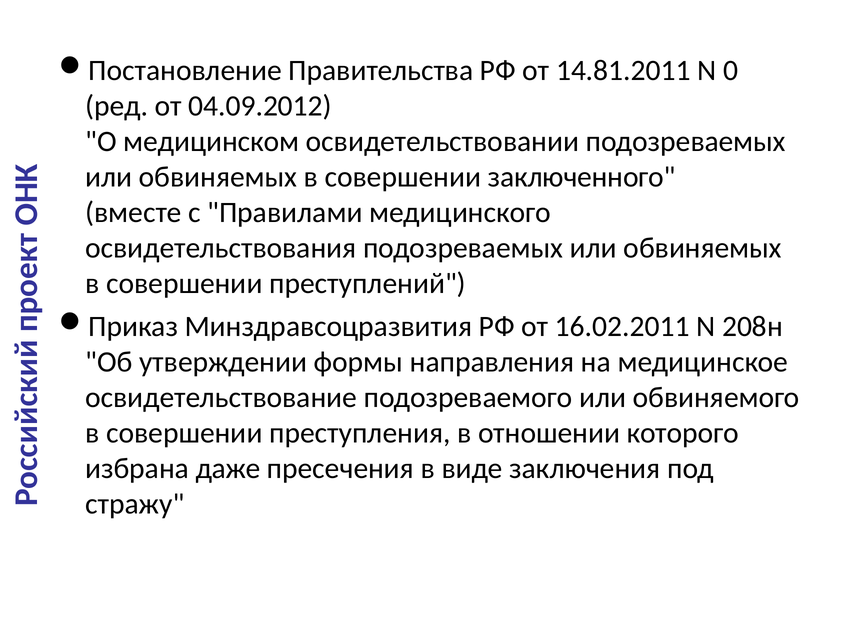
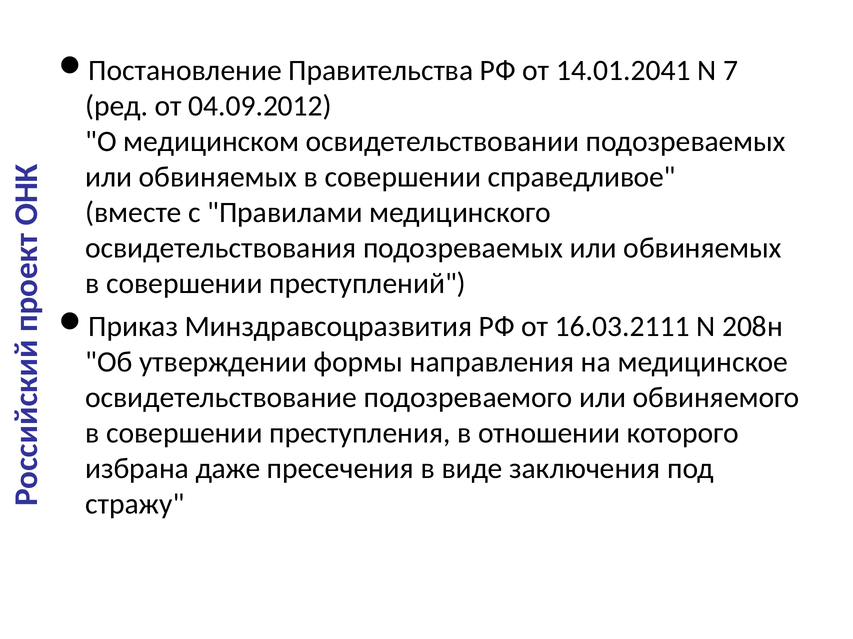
14.81.2011: 14.81.2011 -> 14.01.2041
0: 0 -> 7
заключенного: заключенного -> справедливое
16.02.2011: 16.02.2011 -> 16.03.2111
